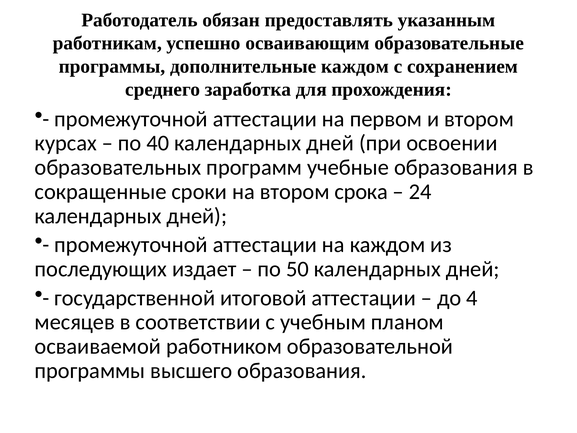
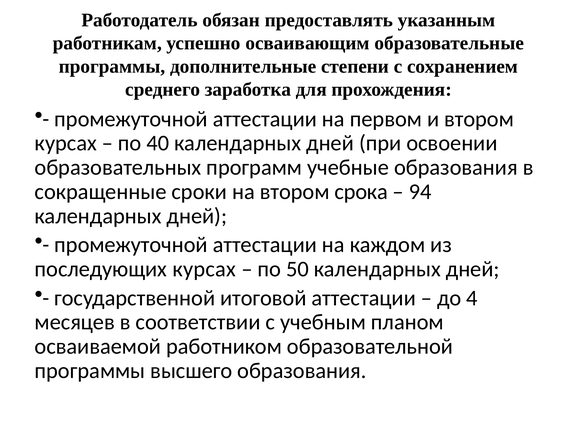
дополнительные каждом: каждом -> степени
24: 24 -> 94
последующих издает: издает -> курсах
